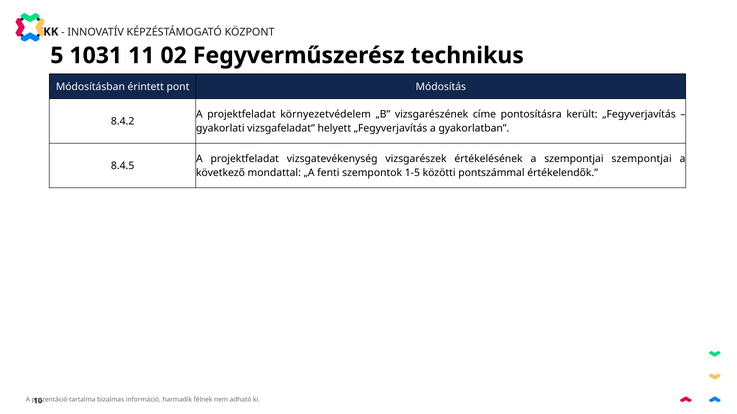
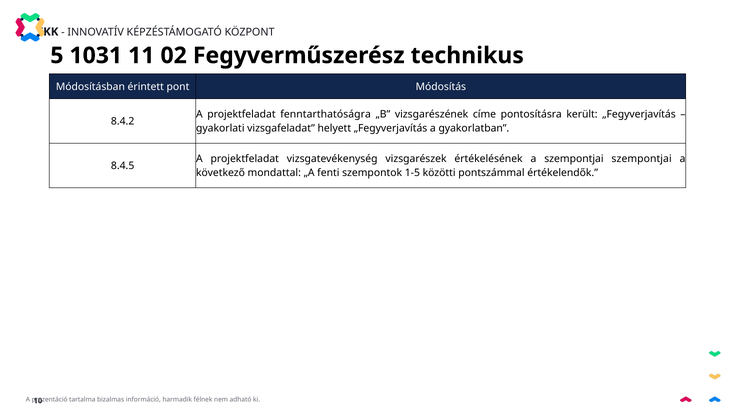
környezetvédelem: környezetvédelem -> fenntarthatóságra
